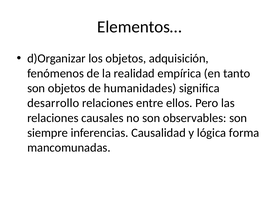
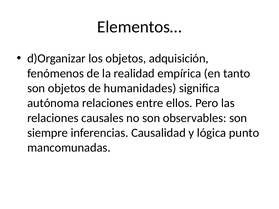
desarrollo: desarrollo -> autónoma
forma: forma -> punto
